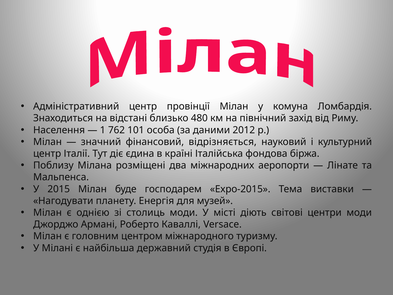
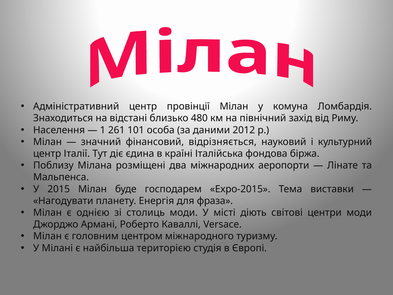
762: 762 -> 261
музей: музей -> фраза
державний: державний -> територією
